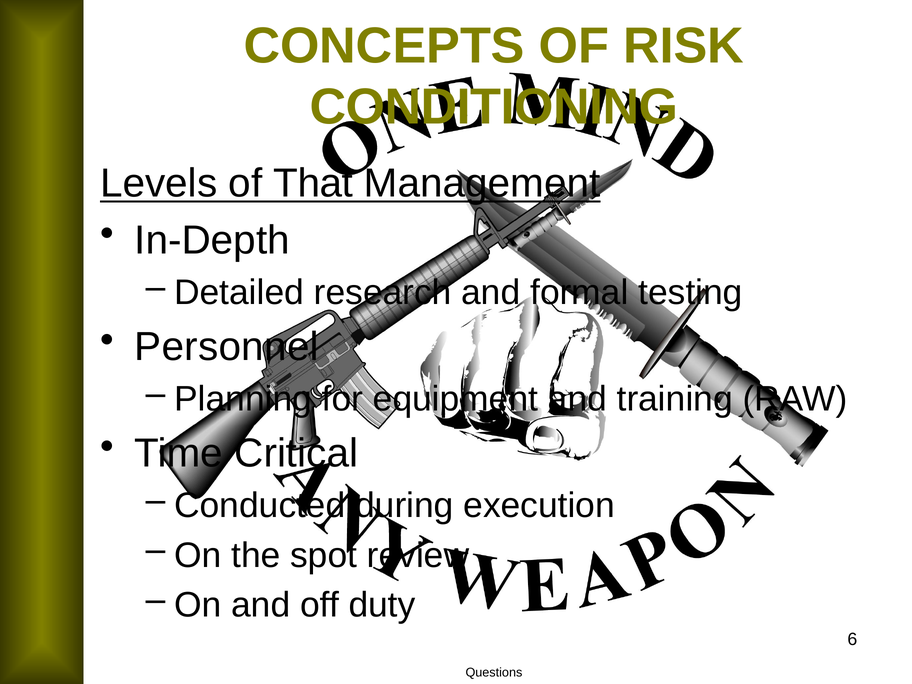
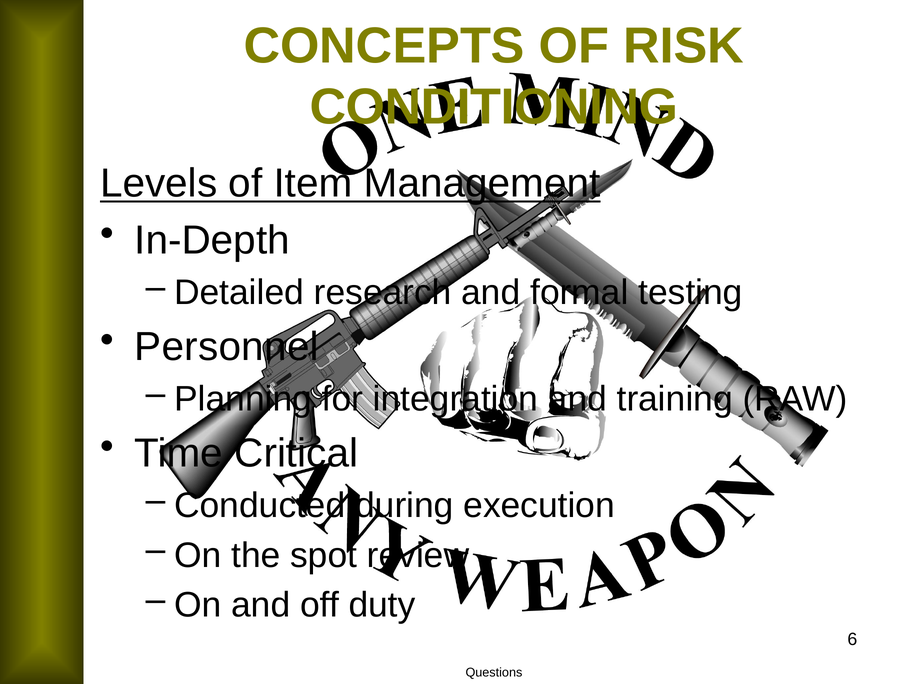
That: That -> Item
equipment: equipment -> integration
